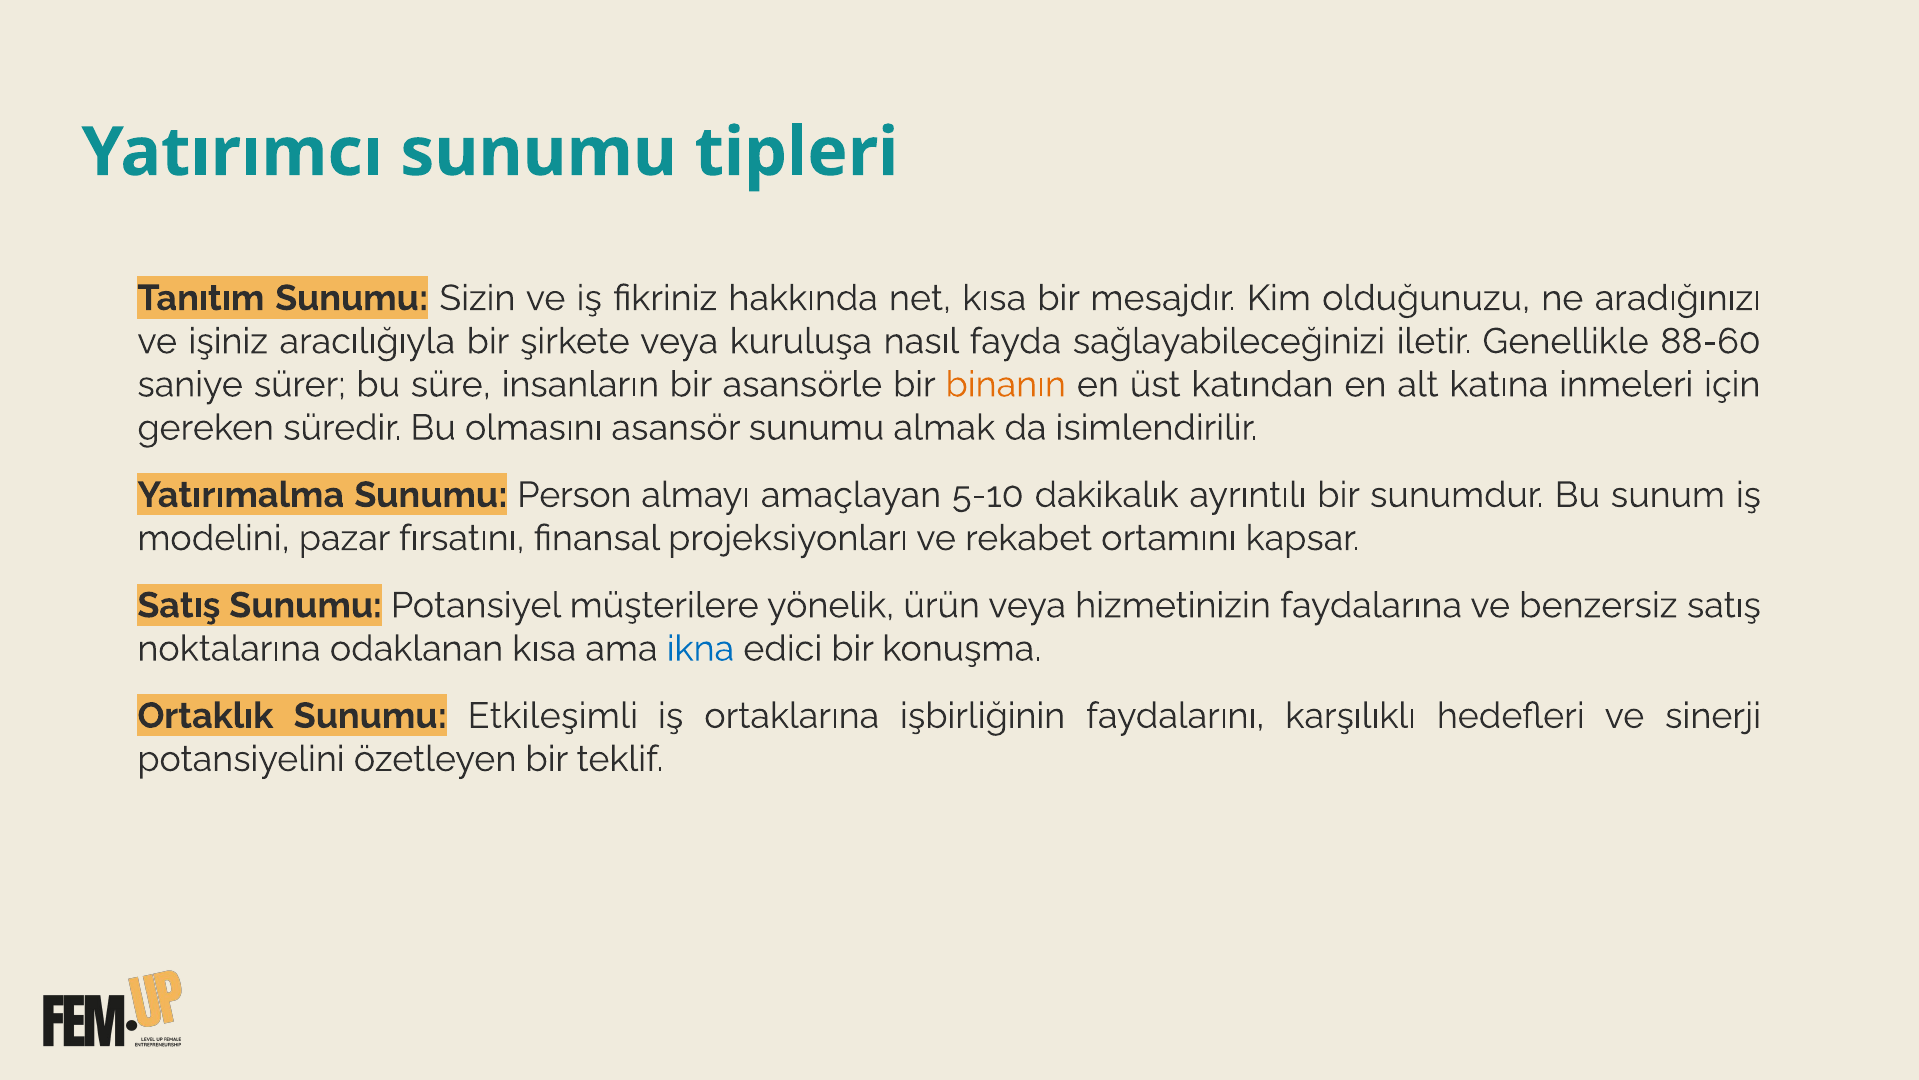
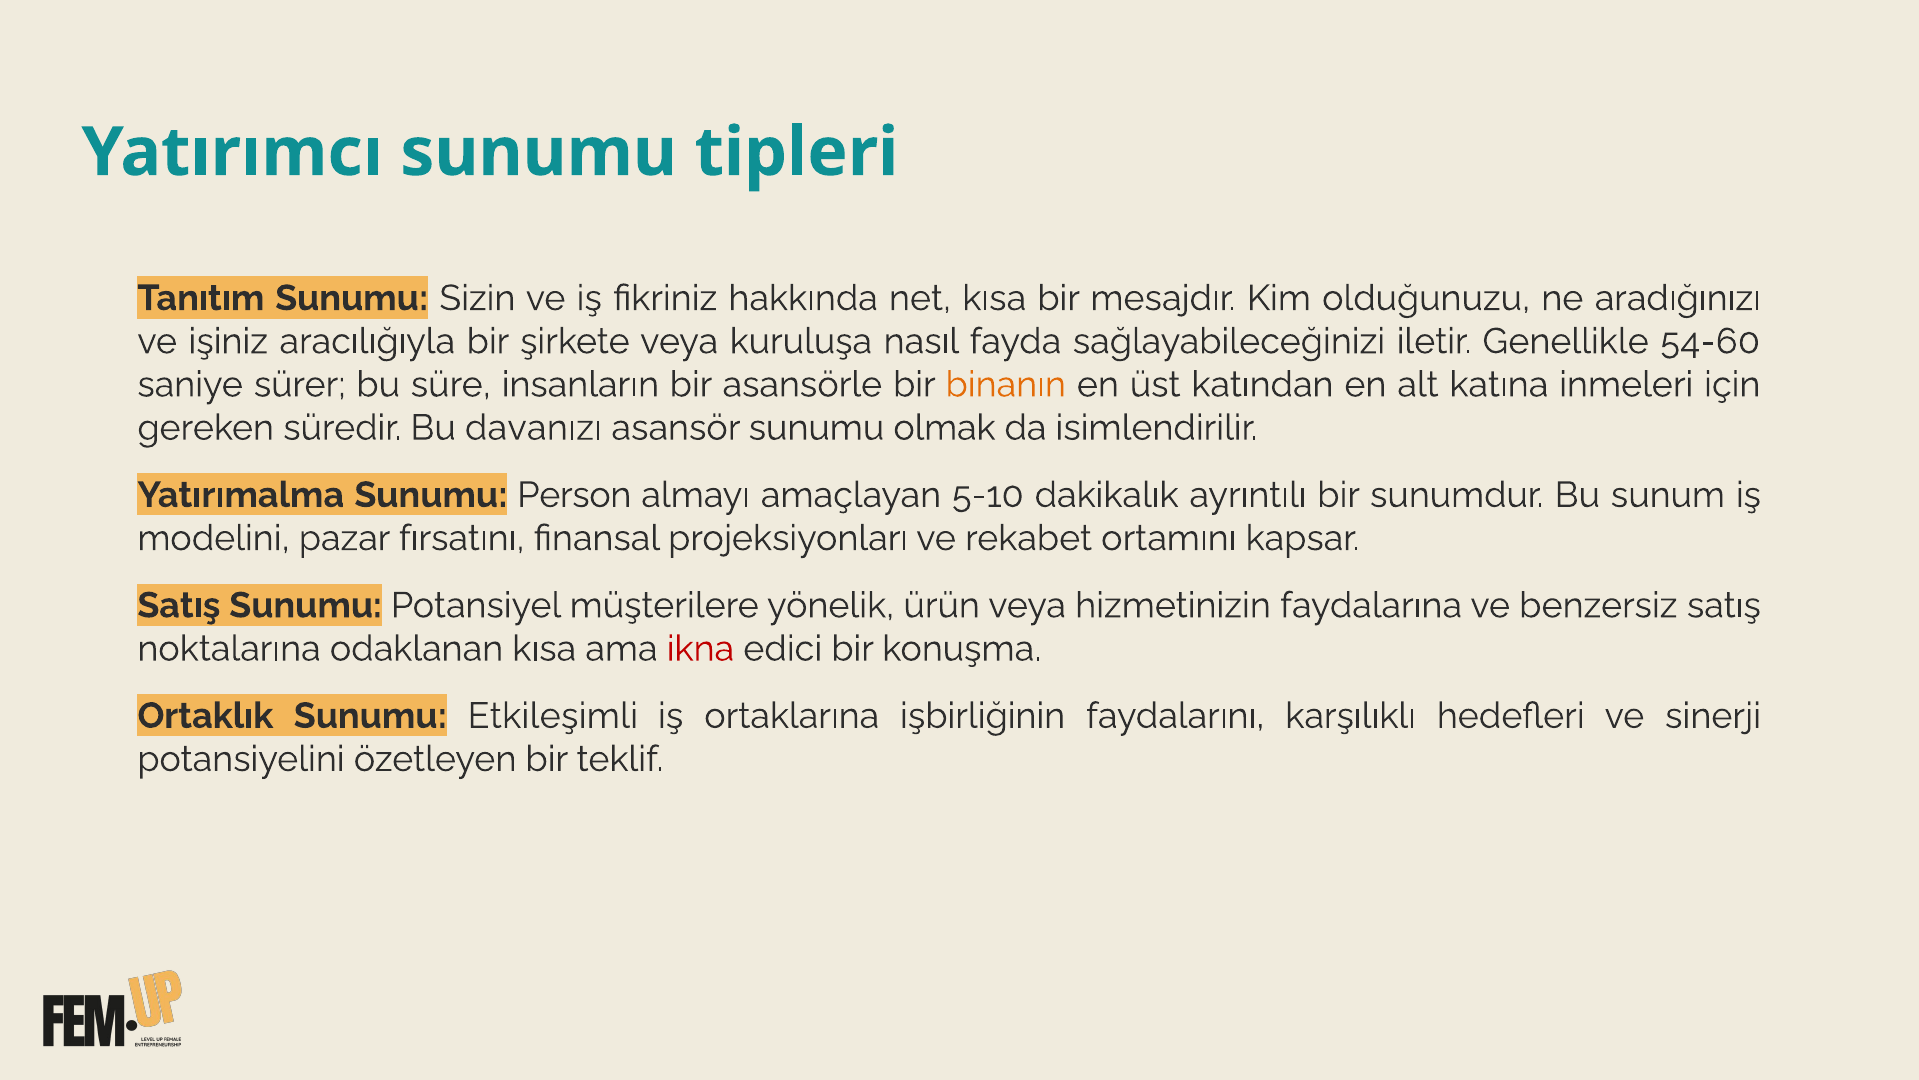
88-60: 88-60 -> 54-60
olmasını: olmasını -> davanızı
almak: almak -> olmak
ikna colour: blue -> red
